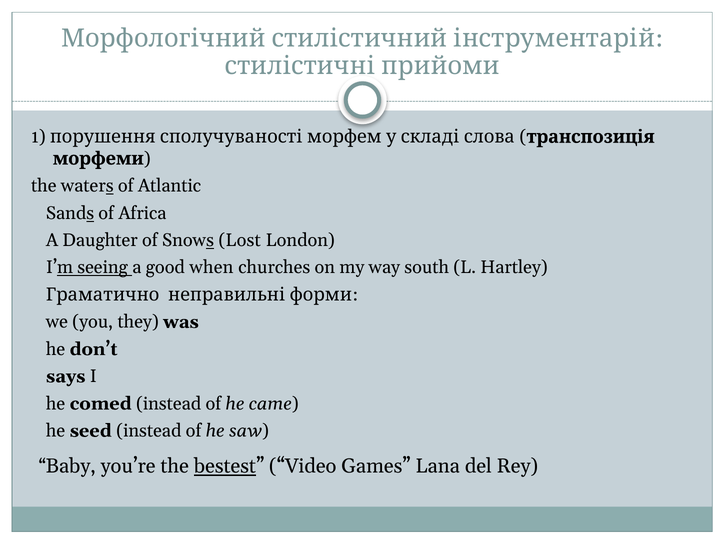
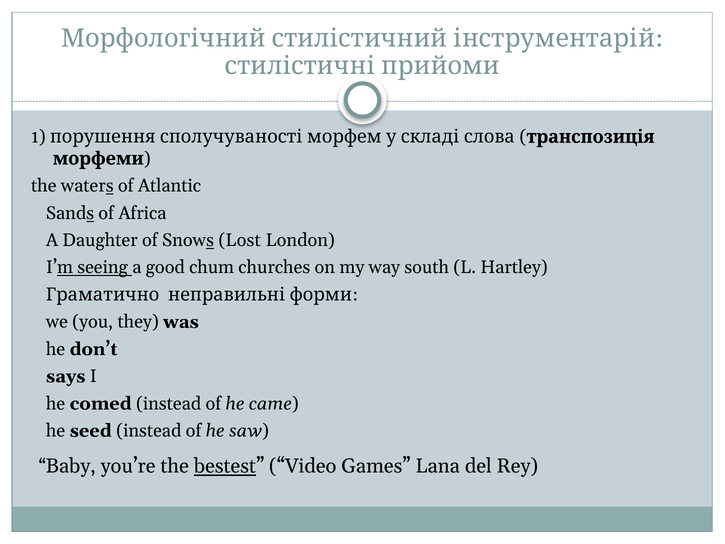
when: when -> chum
